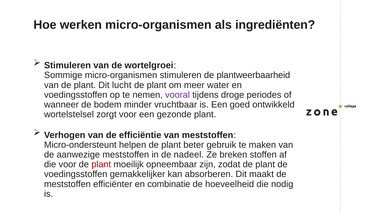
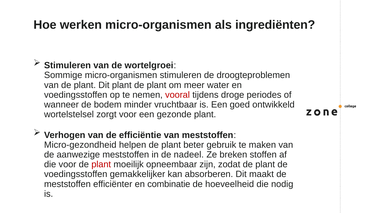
plantweerbaarheid: plantweerbaarheid -> droogteproblemen
Dit lucht: lucht -> plant
vooral colour: purple -> red
Micro-ondersteunt: Micro-ondersteunt -> Micro-gezondheid
